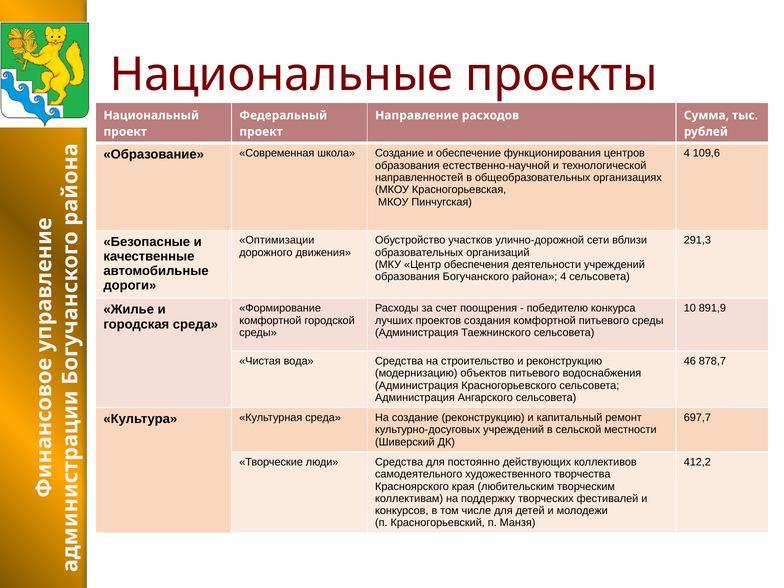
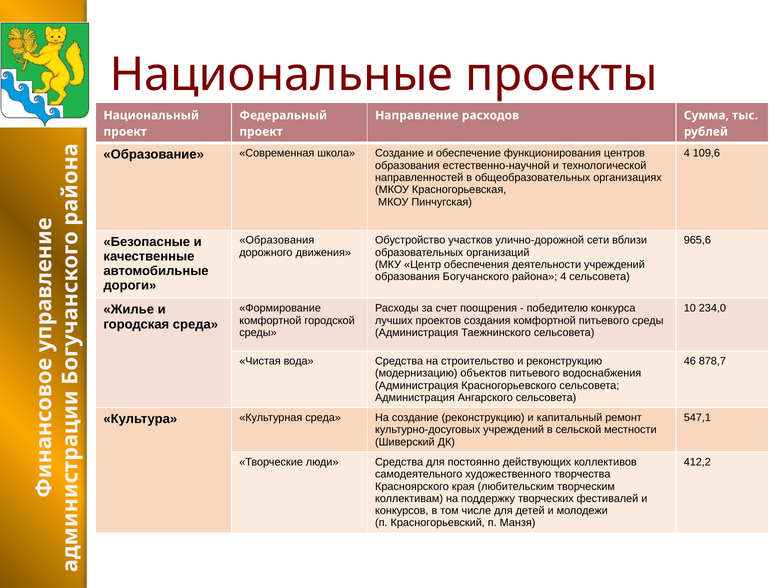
Оптимизации at (277, 240): Оптимизации -> Образования
291,3: 291,3 -> 965,6
891,9: 891,9 -> 234,0
697,7: 697,7 -> 547,1
